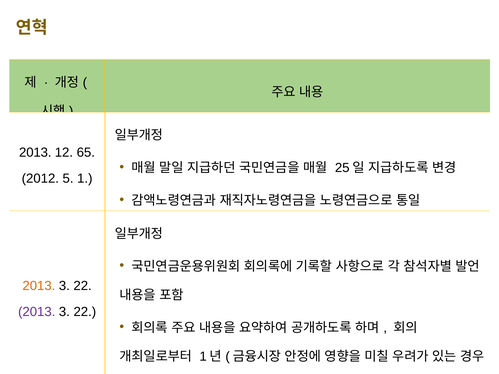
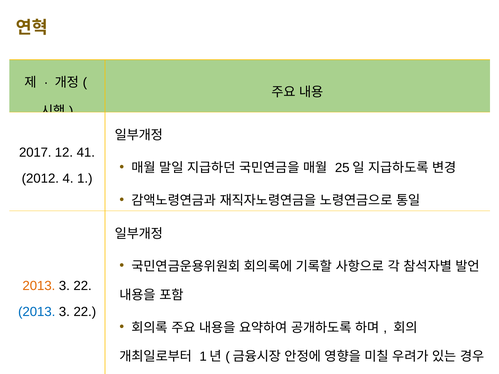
2013 at (35, 152): 2013 -> 2017
65: 65 -> 41
5: 5 -> 4
2013 at (37, 312) colour: purple -> blue
